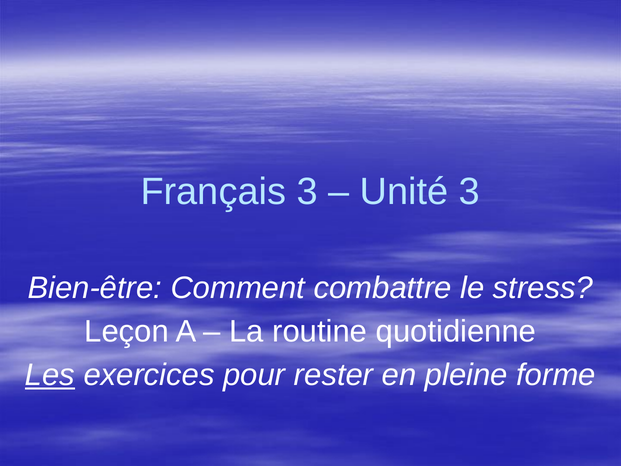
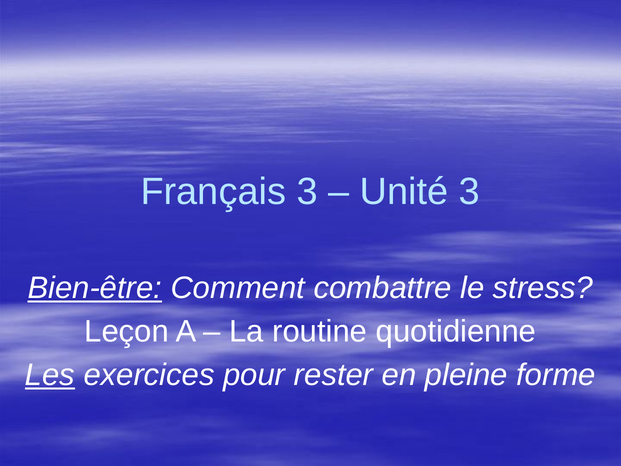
Bien-être underline: none -> present
